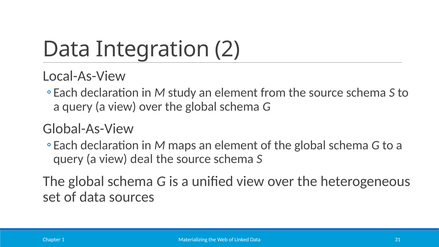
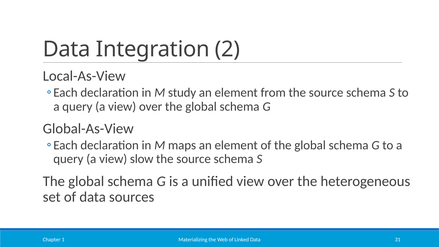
deal: deal -> slow
